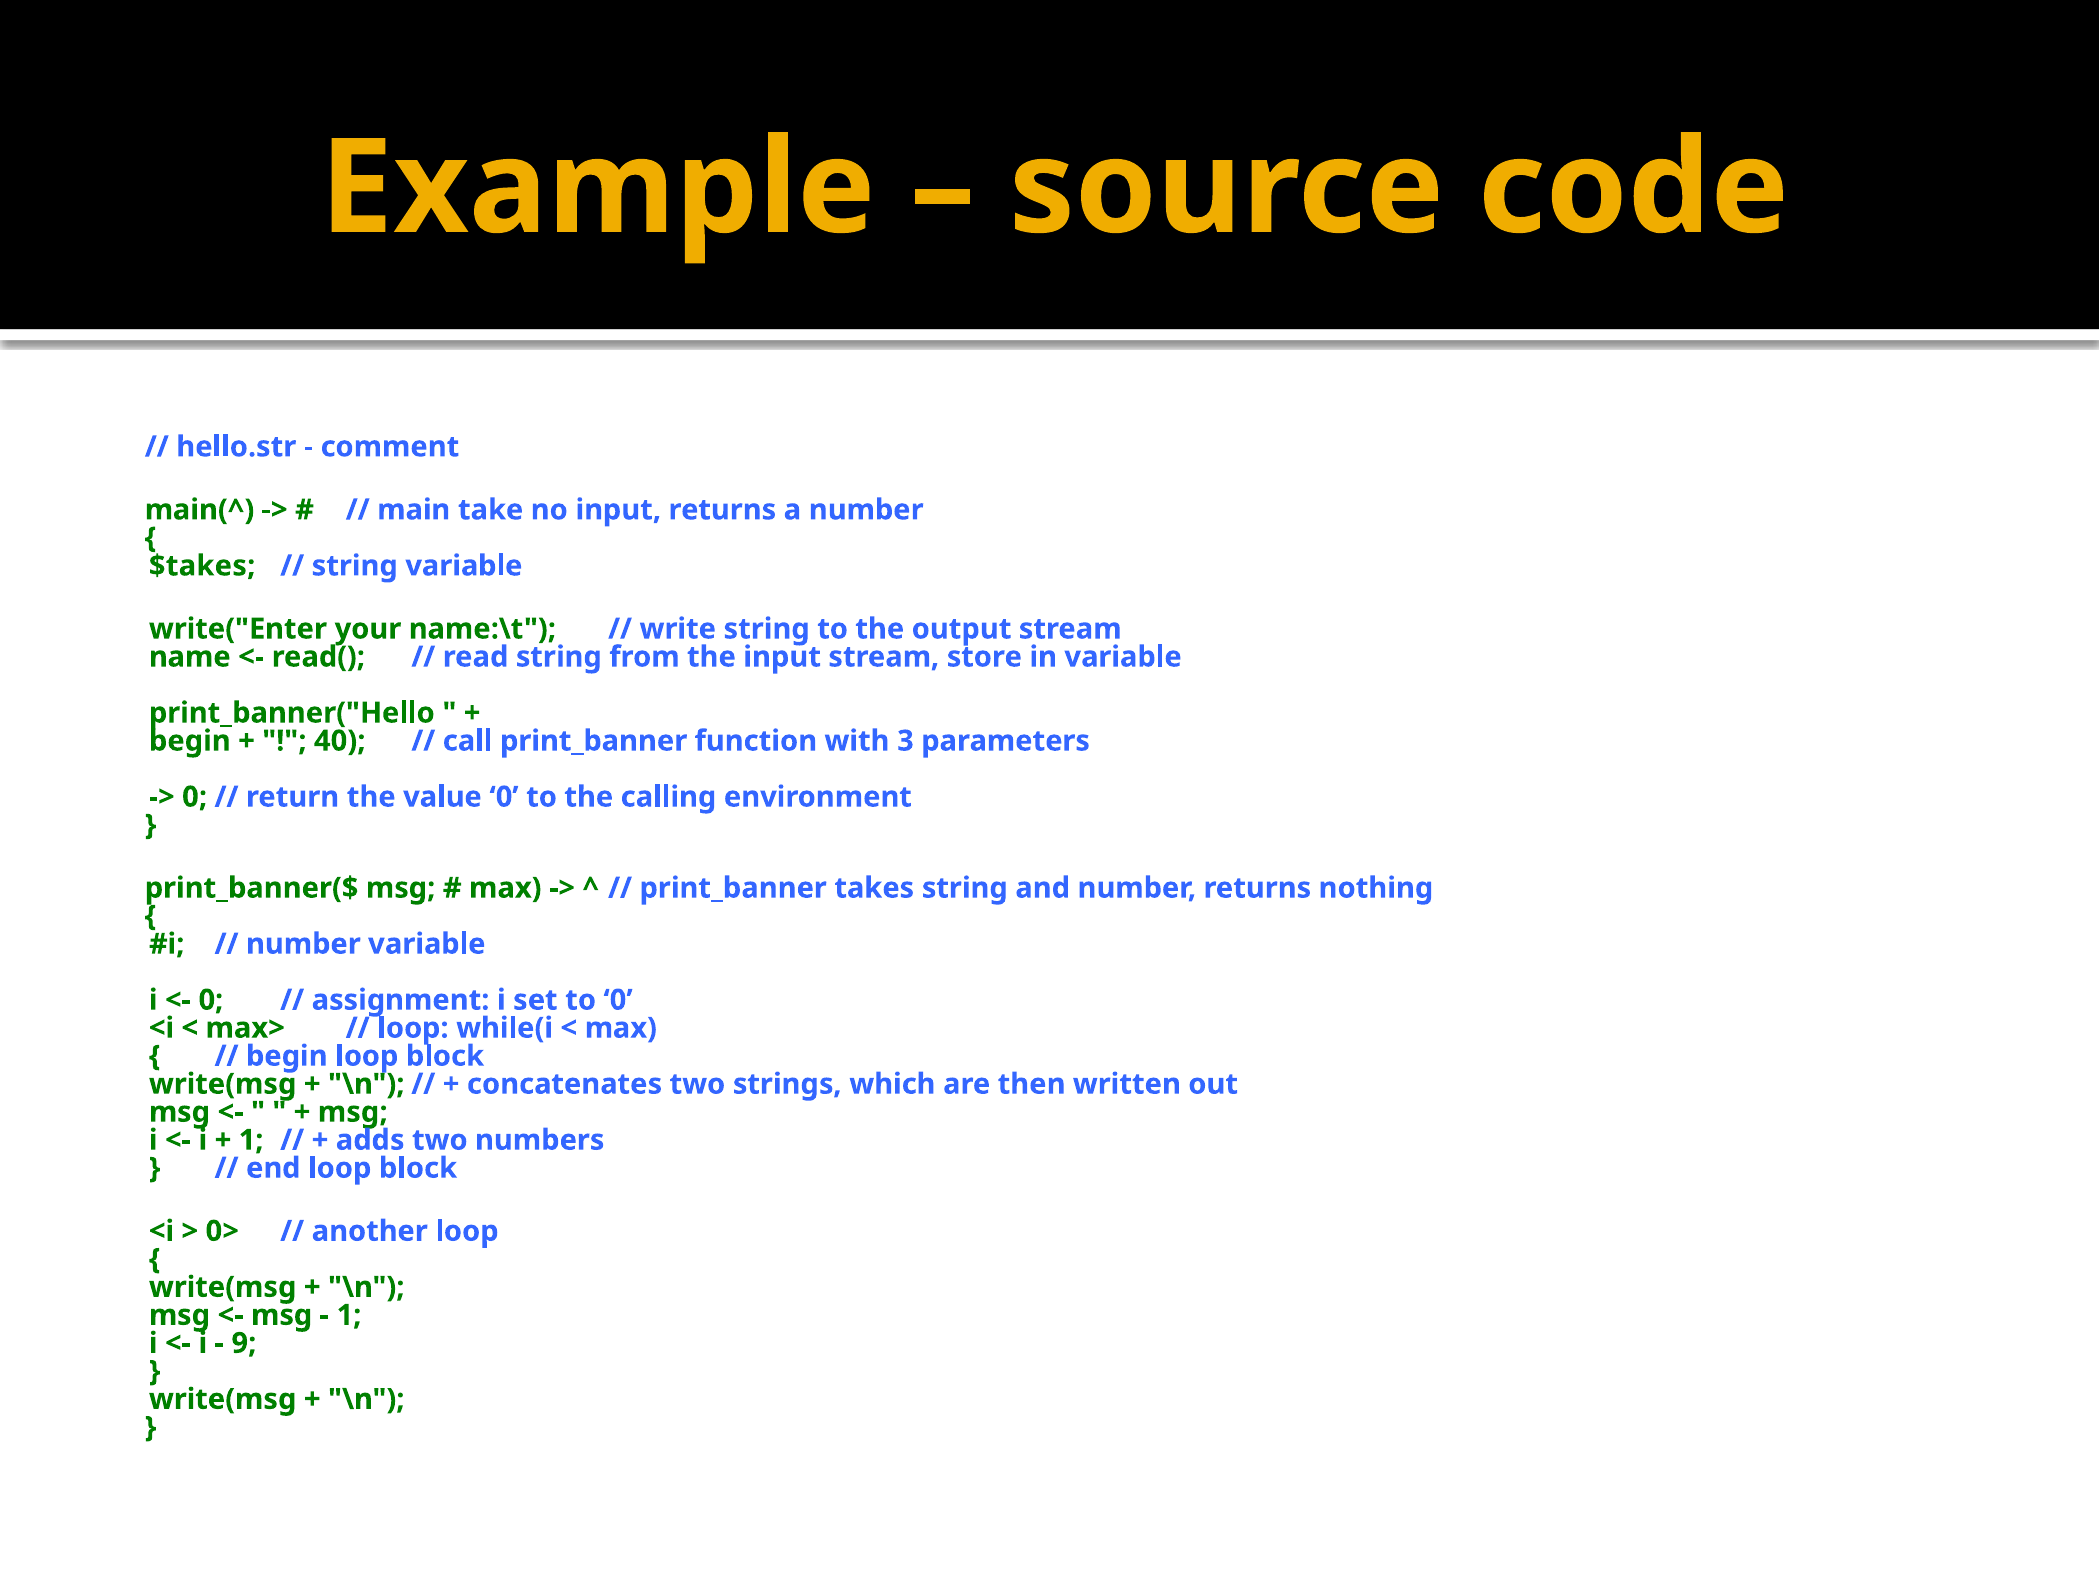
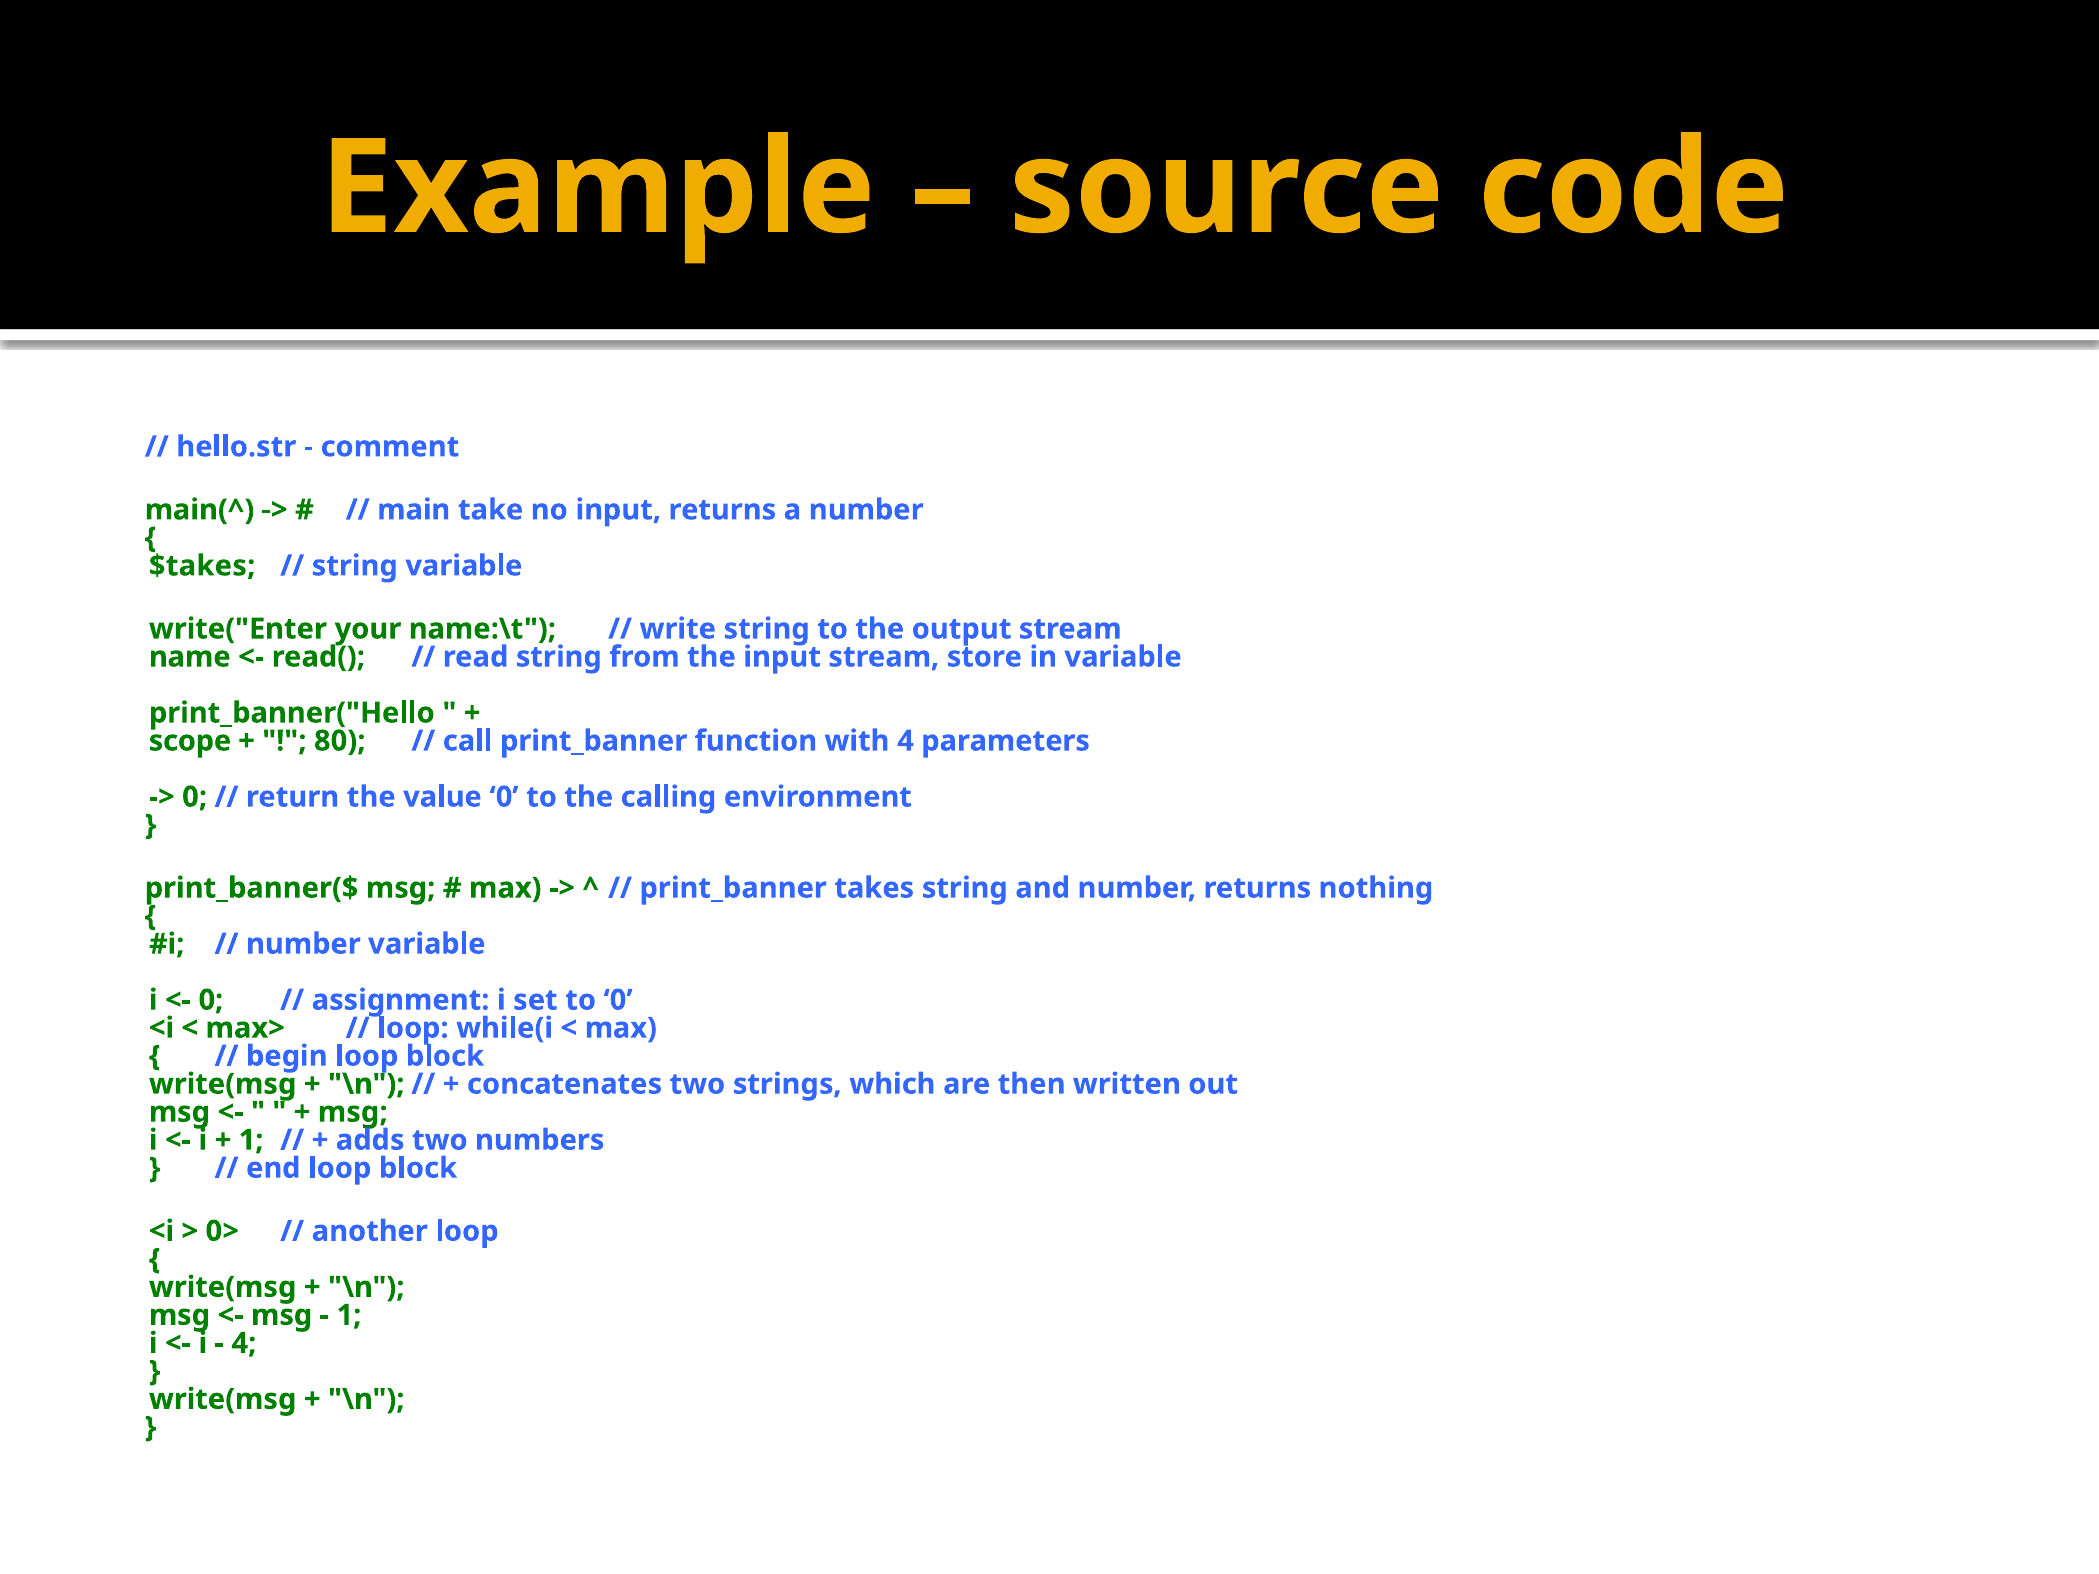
begin at (190, 741): begin -> scope
40: 40 -> 80
with 3: 3 -> 4
9 at (244, 1343): 9 -> 4
